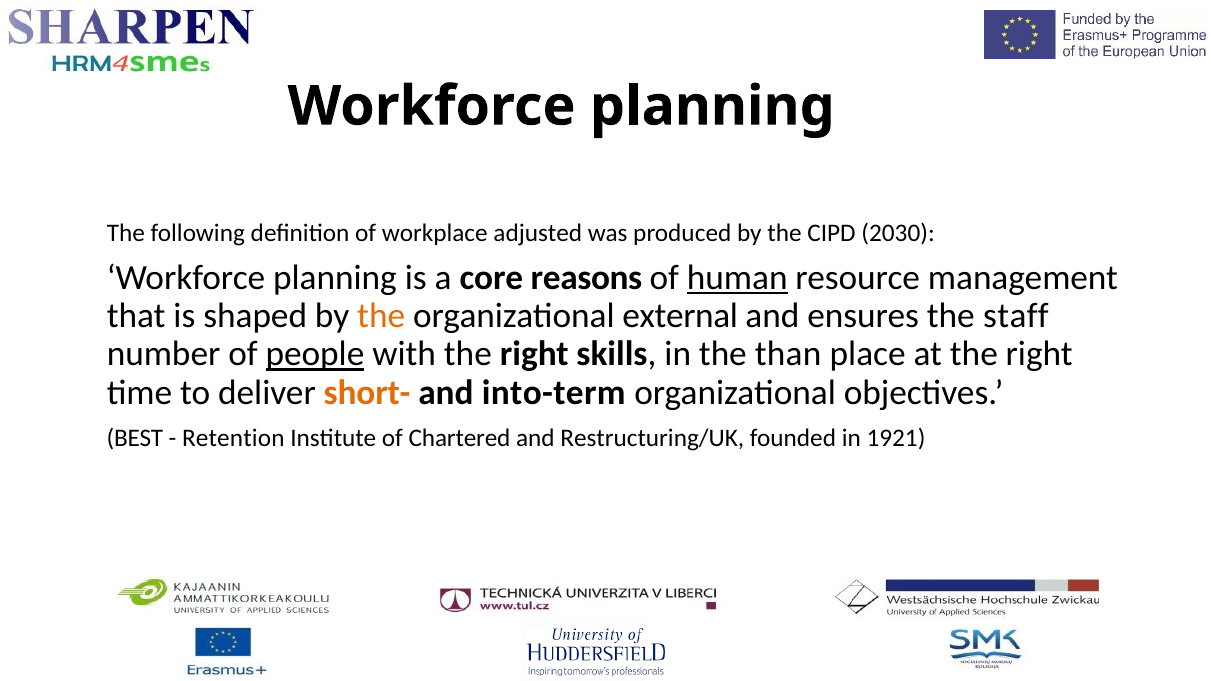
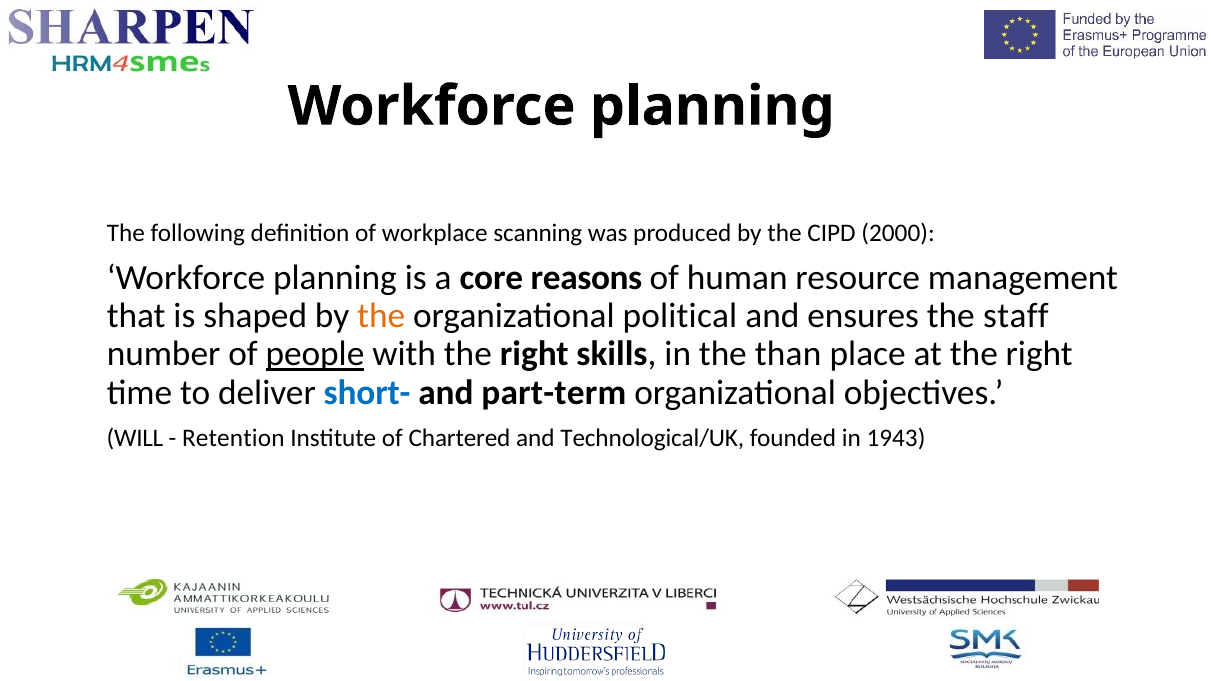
adjusted: adjusted -> scanning
2030: 2030 -> 2000
human underline: present -> none
external: external -> political
short- colour: orange -> blue
into-term: into-term -> part-term
BEST: BEST -> WILL
Restructuring/UK: Restructuring/UK -> Technological/UK
1921: 1921 -> 1943
